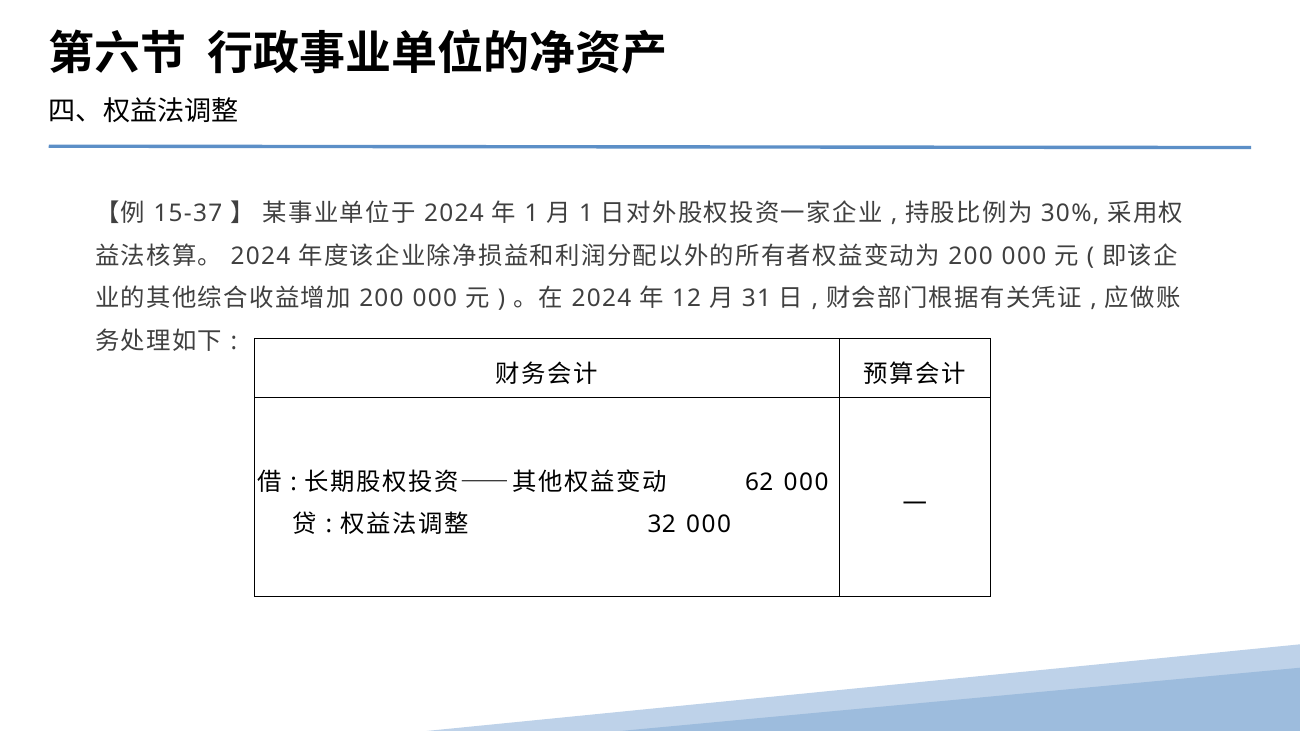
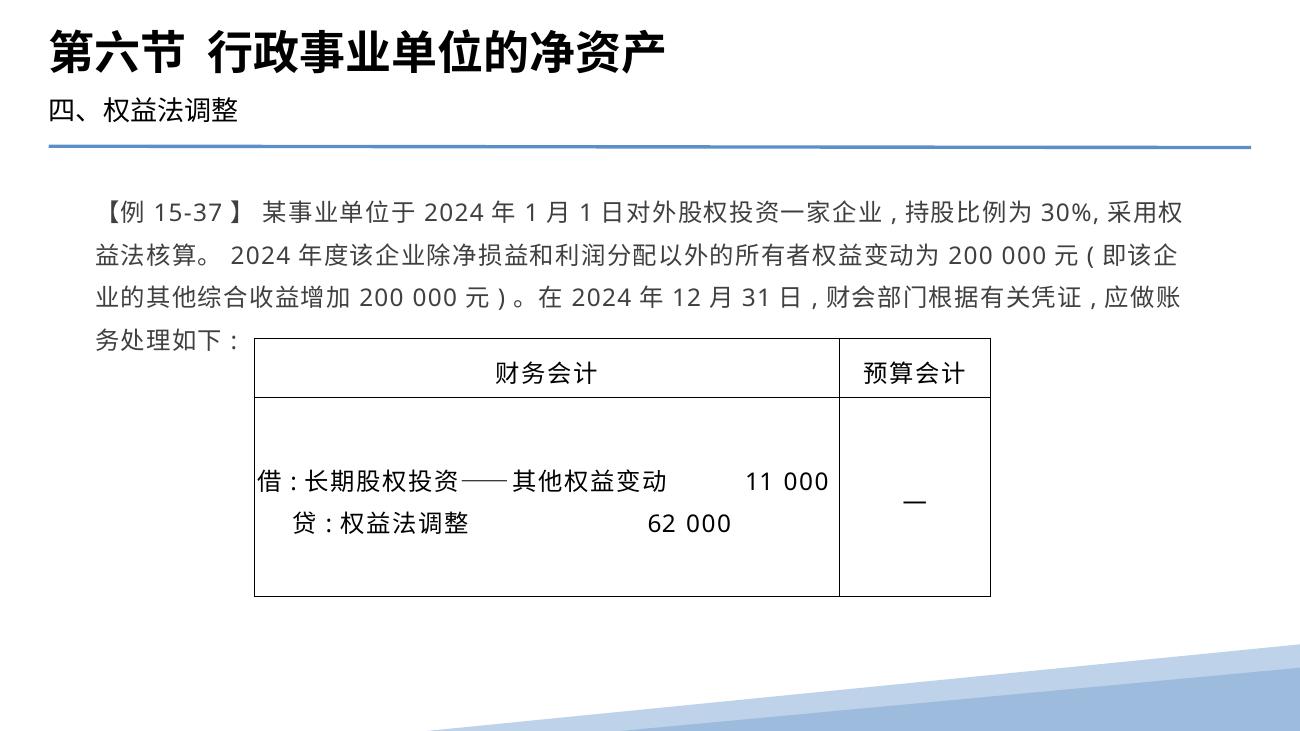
62: 62 -> 11
32: 32 -> 62
